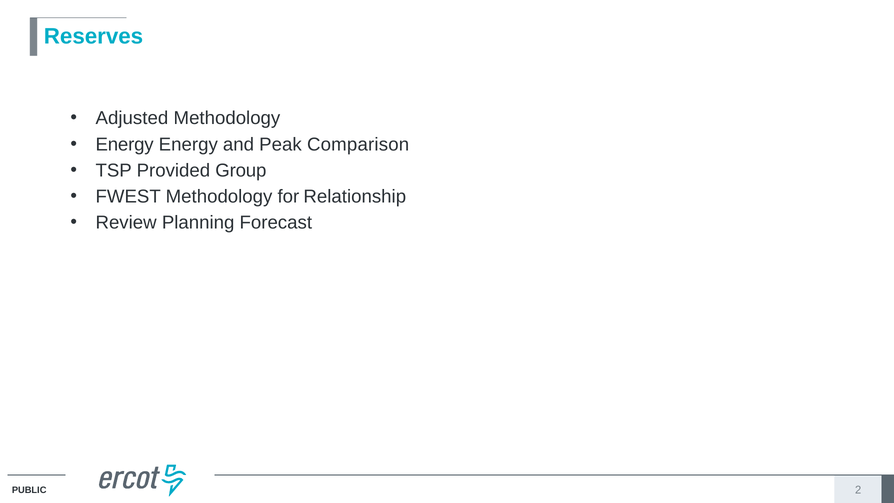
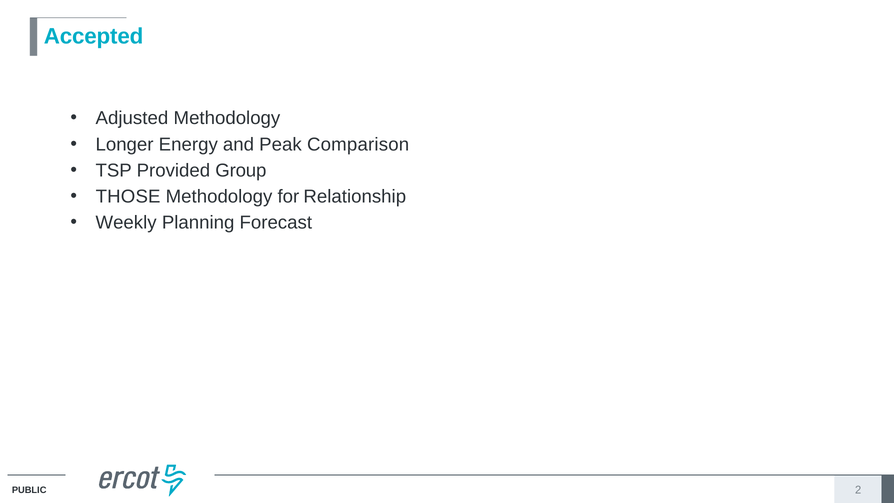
Reserves: Reserves -> Accepted
Energy at (125, 144): Energy -> Longer
FWEST: FWEST -> THOSE
Review: Review -> Weekly
